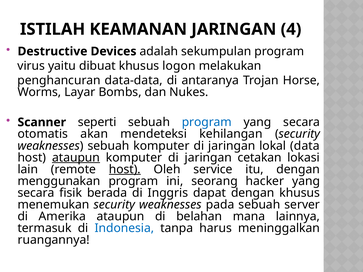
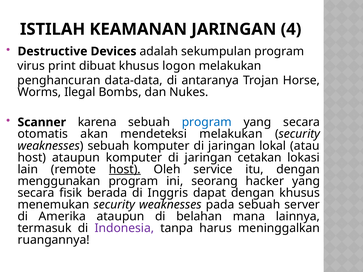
yaitu: yaitu -> print
Layar: Layar -> Ilegal
seperti: seperti -> karena
mendeteksi kehilangan: kehilangan -> melakukan
data: data -> atau
ataupun at (76, 158) underline: present -> none
Indonesia colour: blue -> purple
